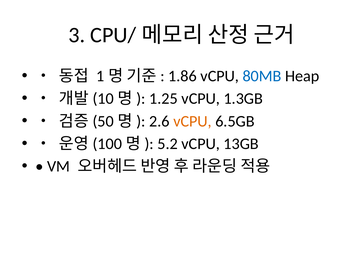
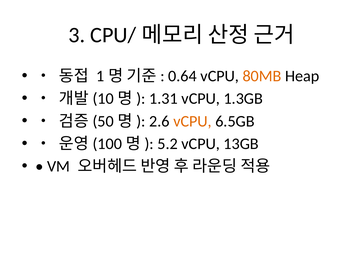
1.86: 1.86 -> 0.64
80MB colour: blue -> orange
1.25: 1.25 -> 1.31
